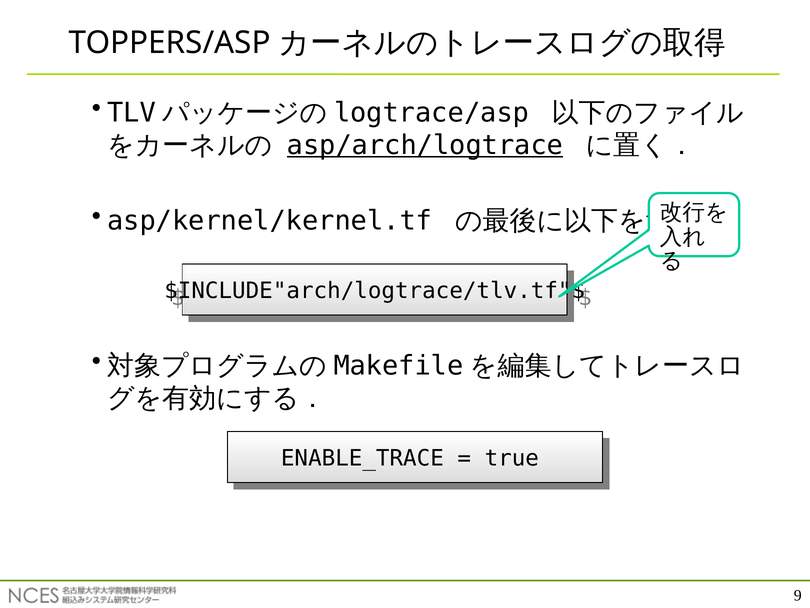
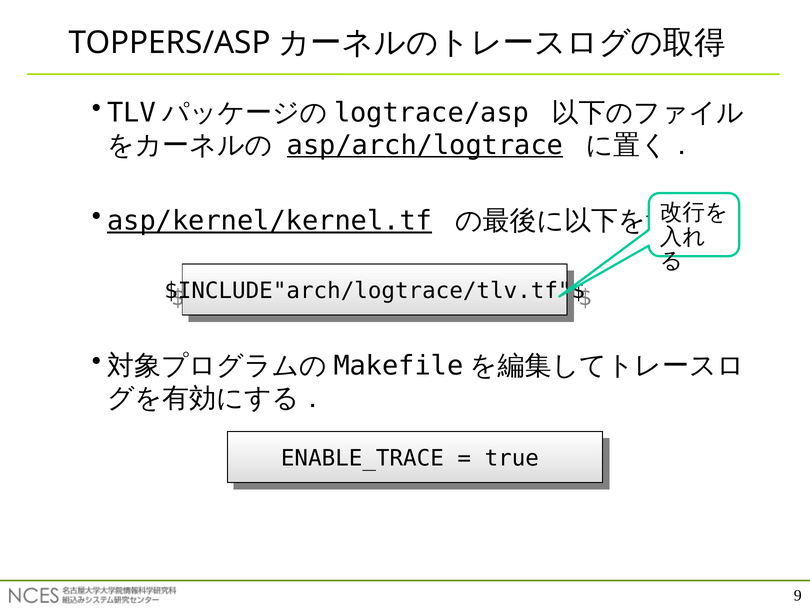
asp/kernel/kernel.tf underline: none -> present
